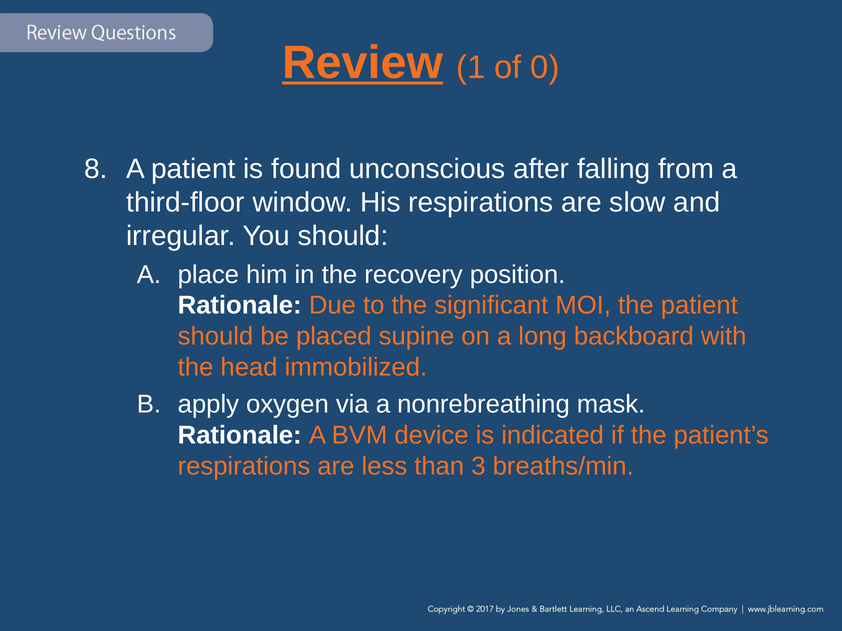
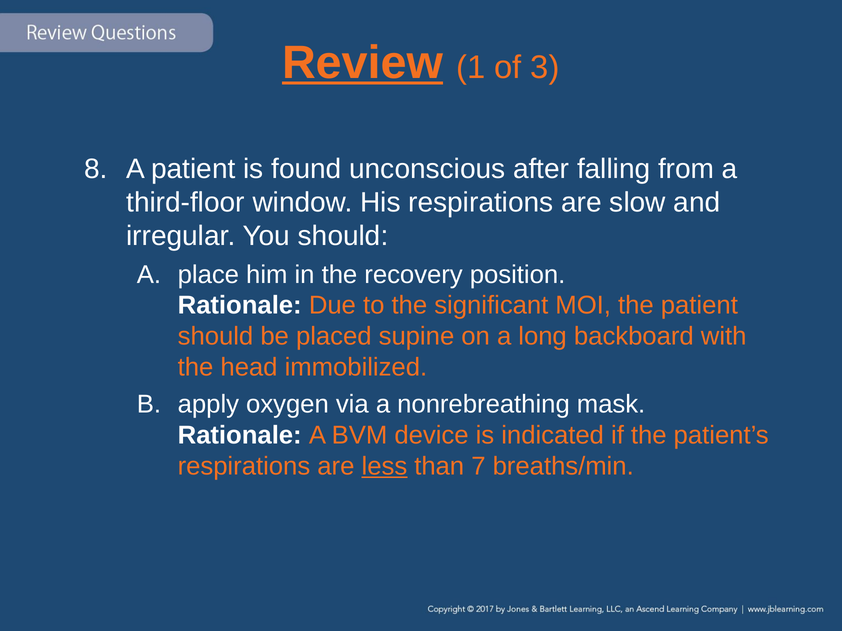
0: 0 -> 3
less underline: none -> present
3: 3 -> 7
